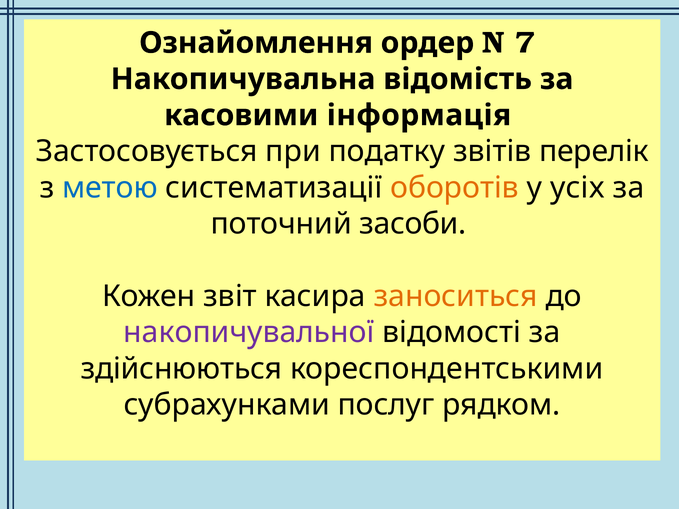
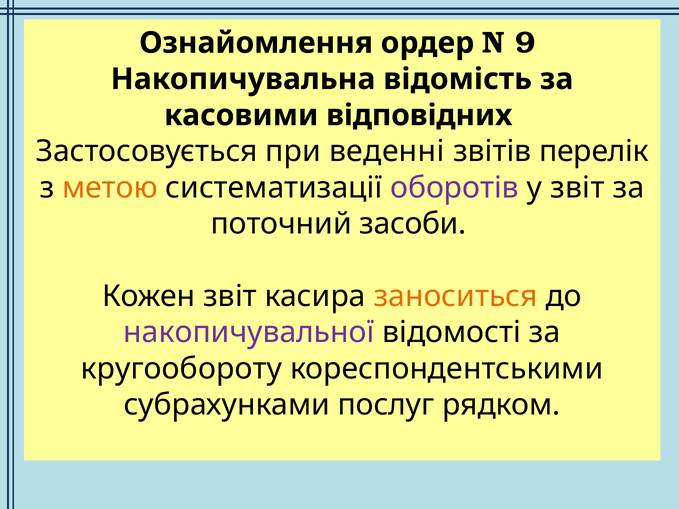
7: 7 -> 9
інформація: інформація -> відповідних
податку: податку -> веденні
метою colour: blue -> orange
оборотів colour: orange -> purple
у усіх: усіх -> звіт
здійснюються: здійснюються -> кругообороту
